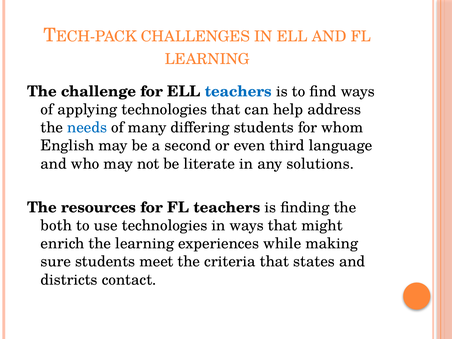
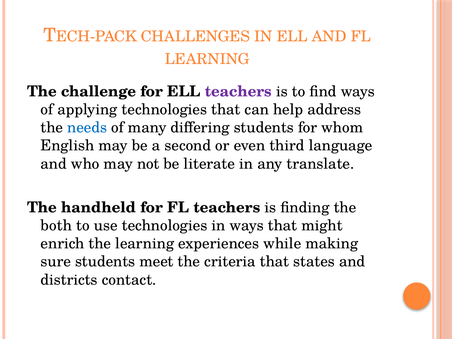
teachers at (238, 91) colour: blue -> purple
solutions: solutions -> translate
resources: resources -> handheld
